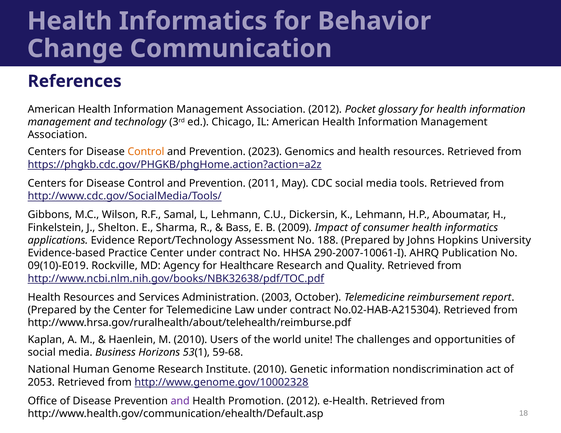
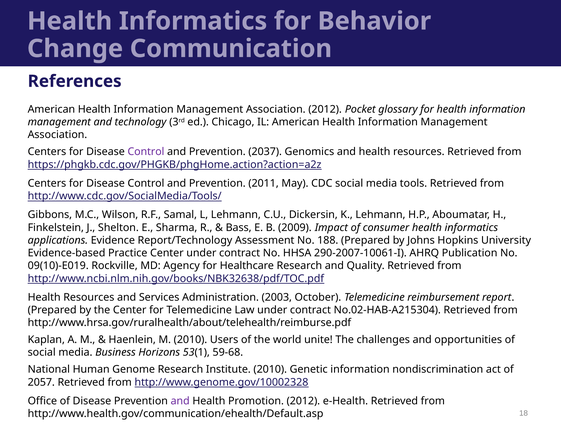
Control at (146, 152) colour: orange -> purple
2023: 2023 -> 2037
2053: 2053 -> 2057
